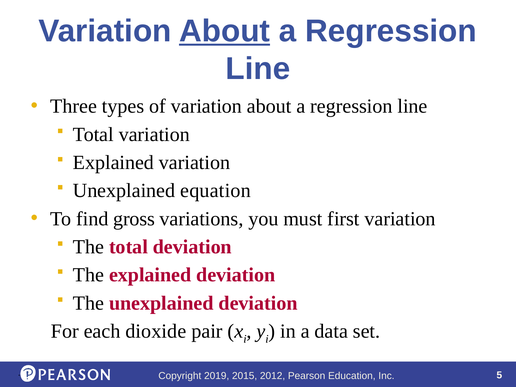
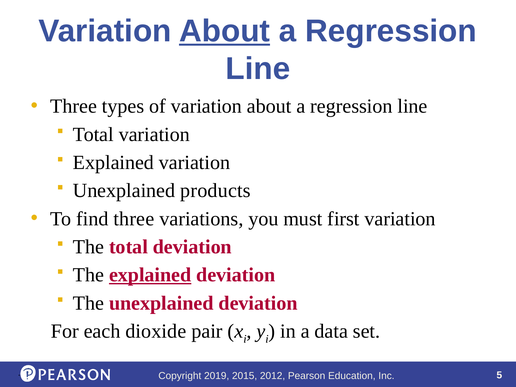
equation: equation -> products
find gross: gross -> three
explained at (150, 275) underline: none -> present
